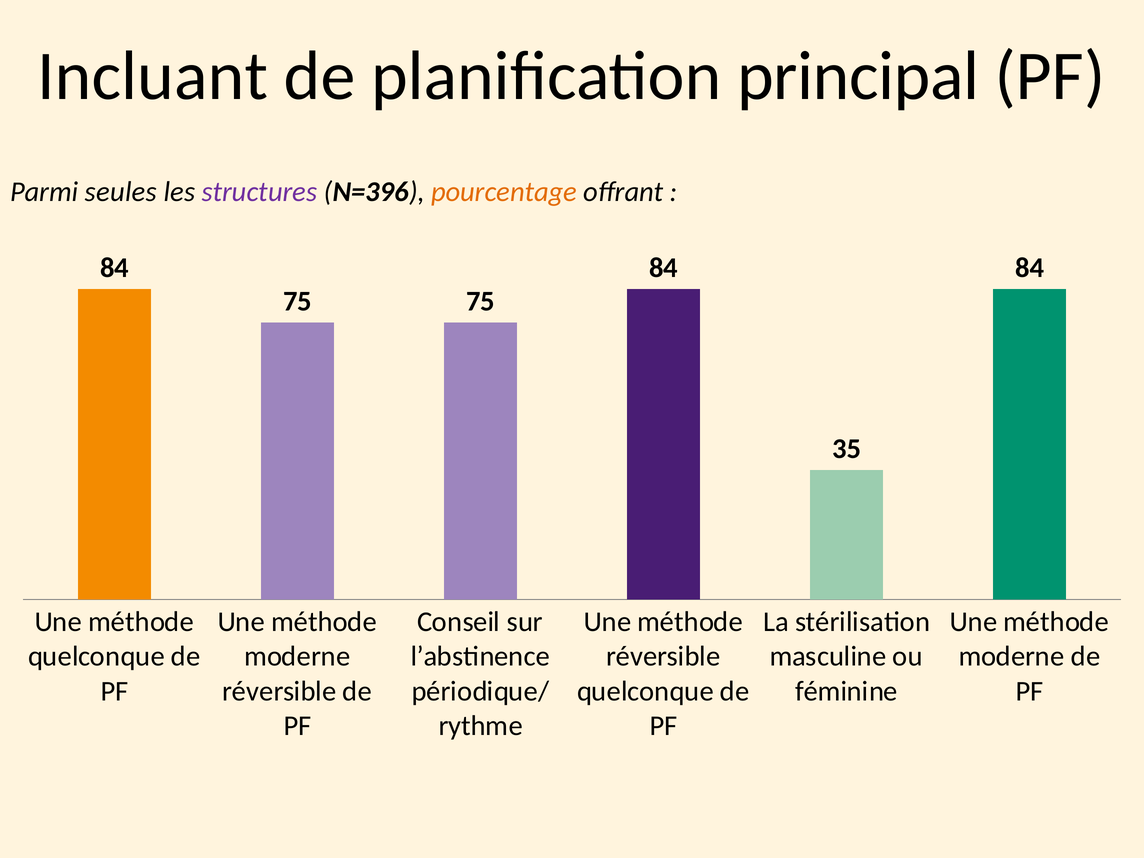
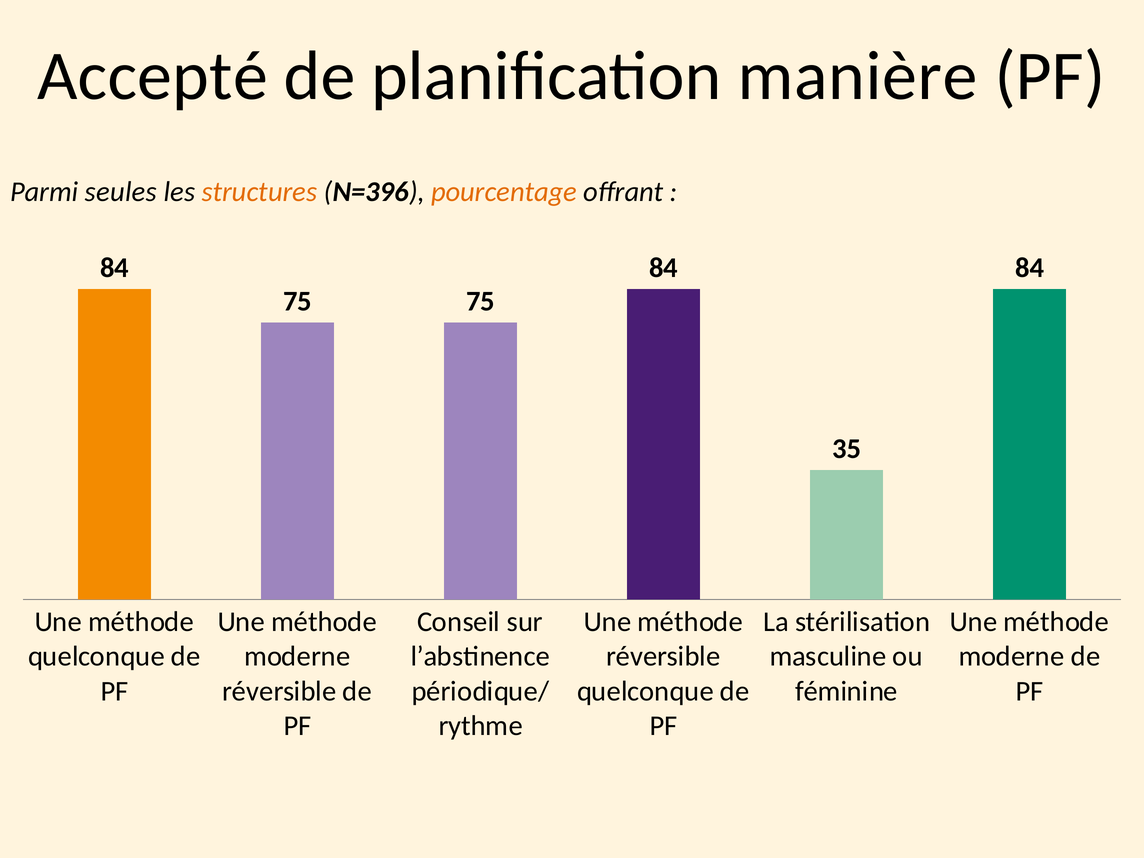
Incluant: Incluant -> Accepté
principal: principal -> manière
structures colour: purple -> orange
